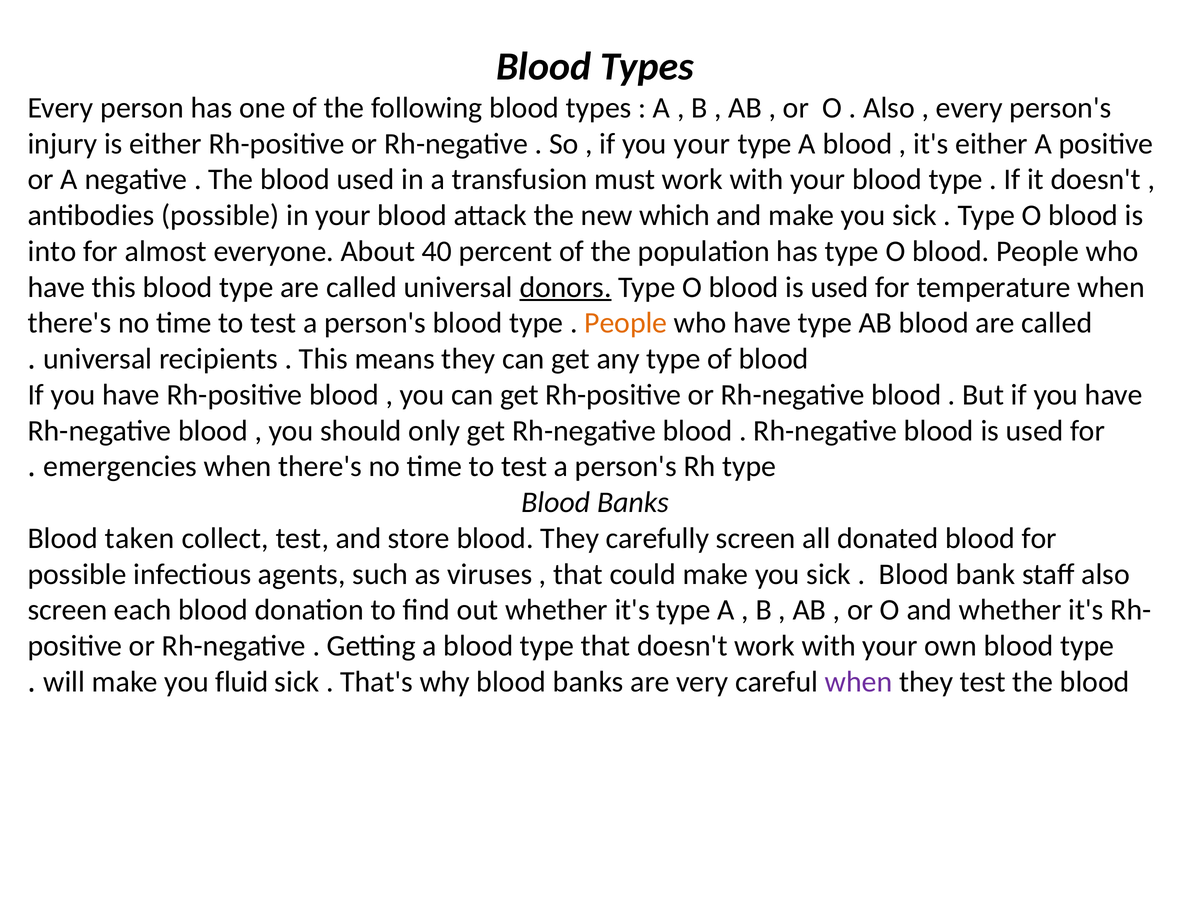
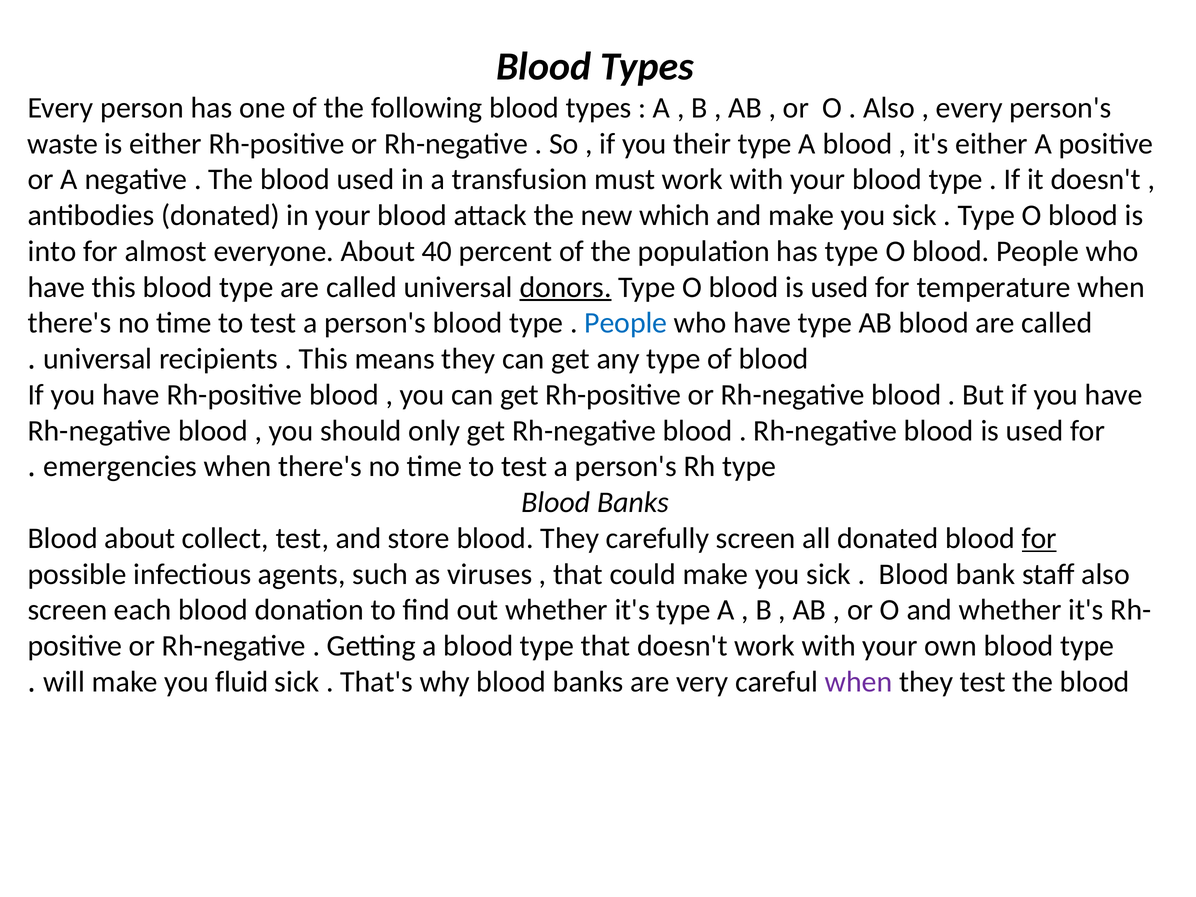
injury: injury -> waste
you your: your -> their
antibodies possible: possible -> donated
People at (626, 323) colour: orange -> blue
Blood taken: taken -> about
for at (1039, 538) underline: none -> present
